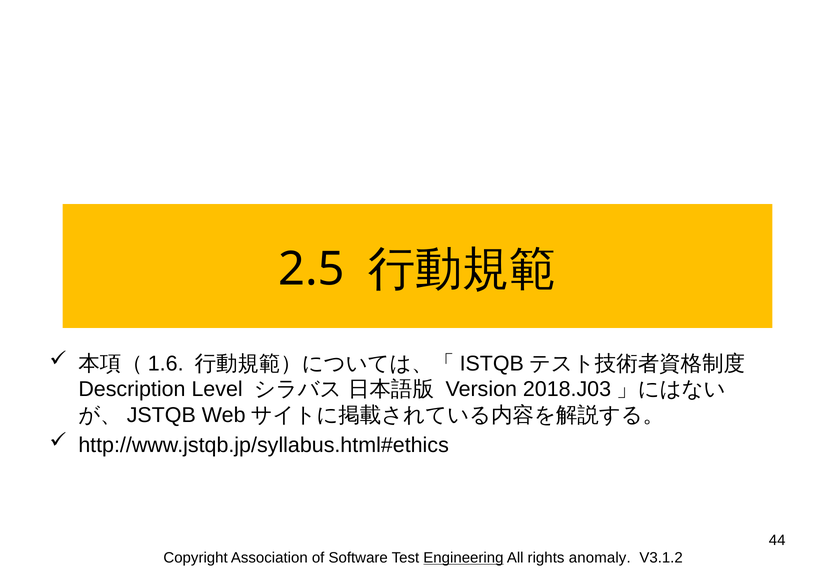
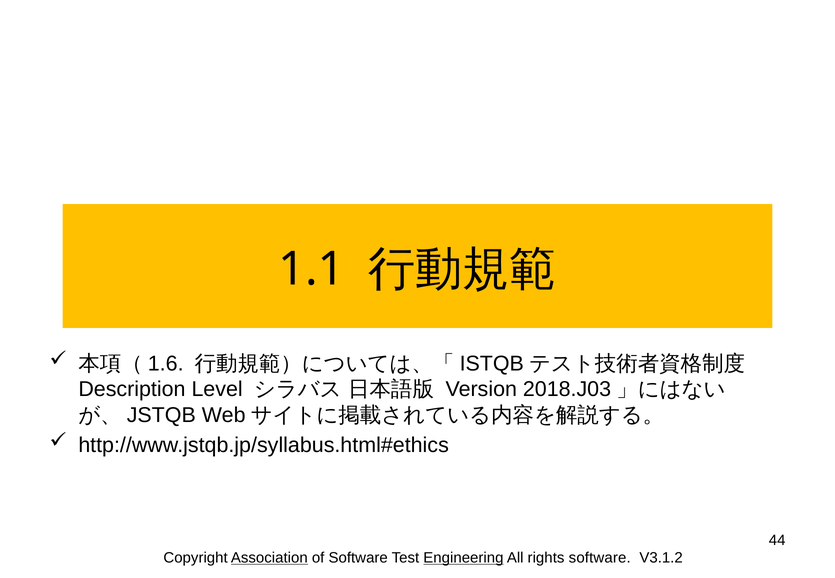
2.5: 2.5 -> 1.1
Association underline: none -> present
rights anomaly: anomaly -> software
